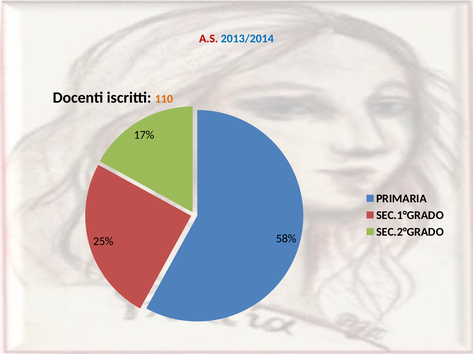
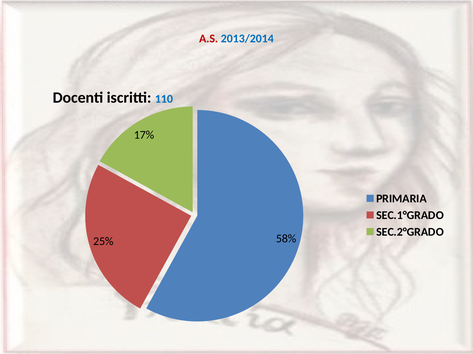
110 colour: orange -> blue
